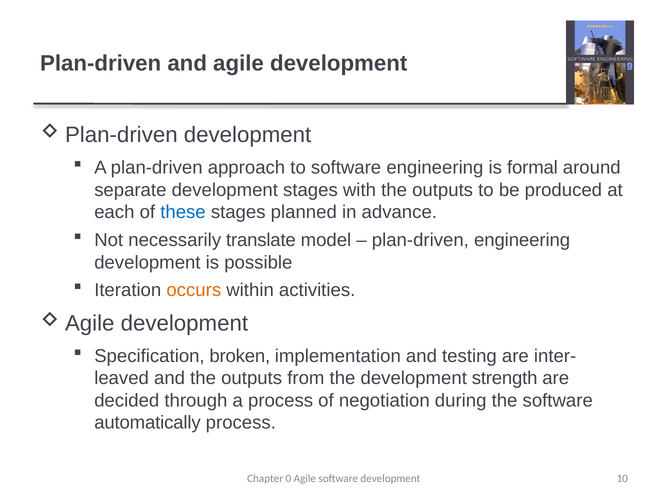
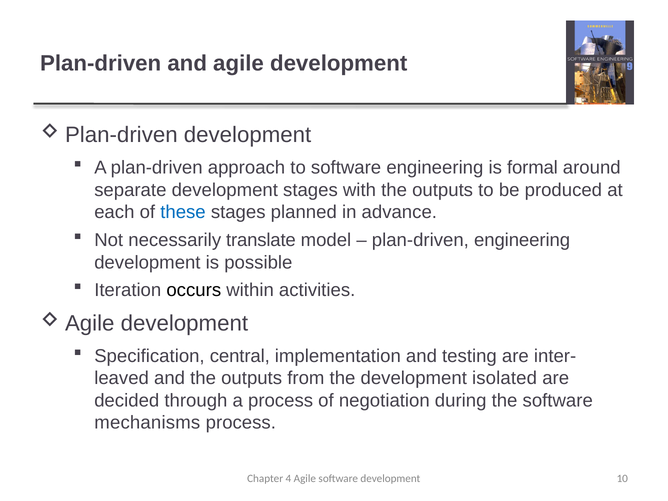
occurs colour: orange -> black
broken: broken -> central
strength: strength -> isolated
automatically: automatically -> mechanisms
0: 0 -> 4
